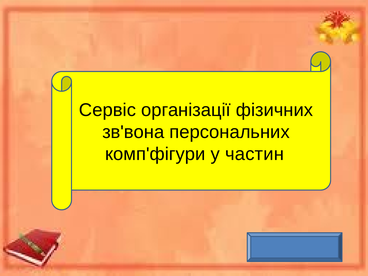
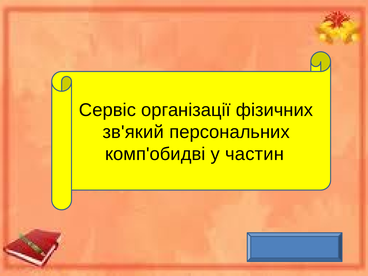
зв'вона: зв'вона -> зв'який
комп'фігури: комп'фігури -> комп'обидві
